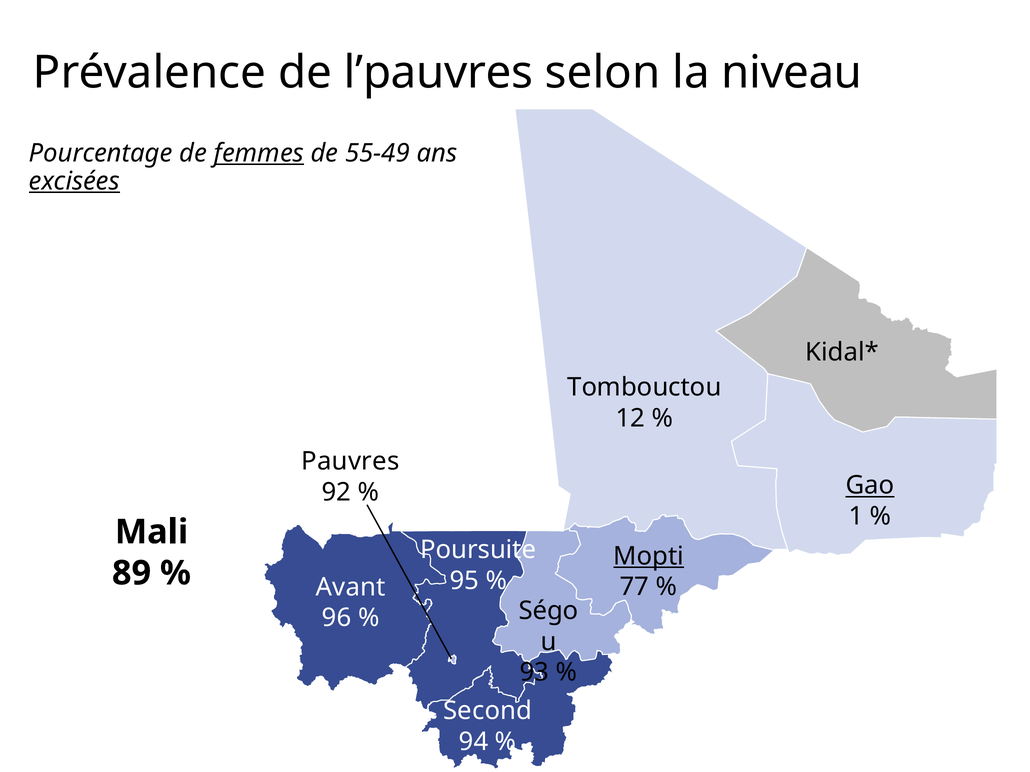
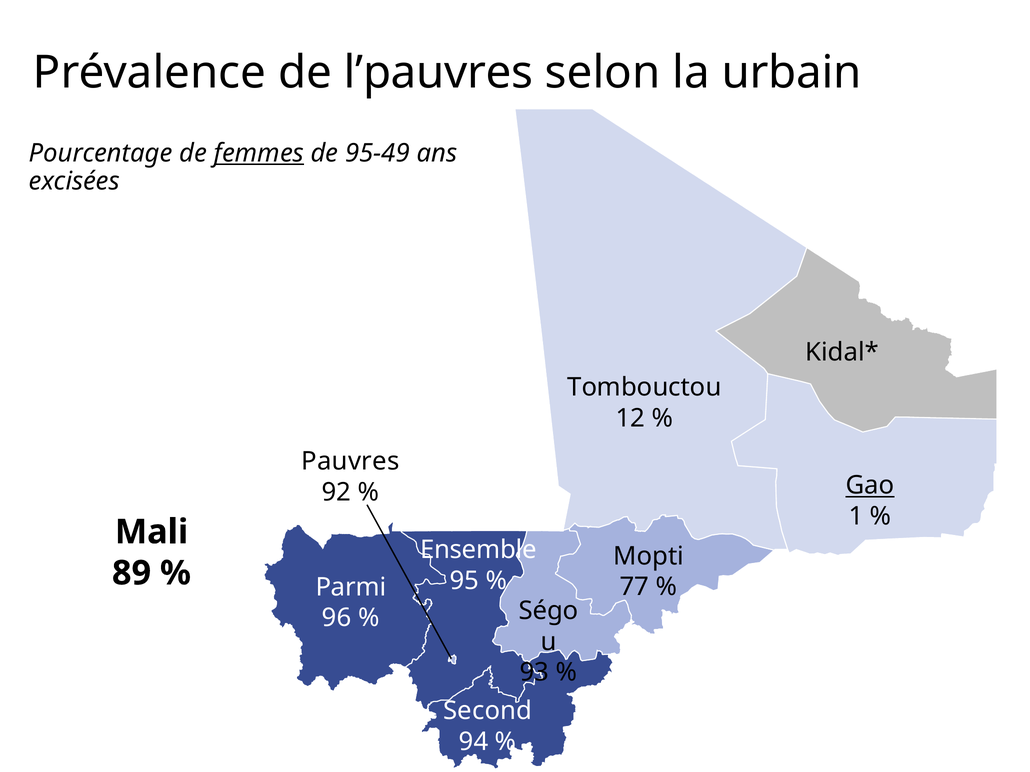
niveau: niveau -> urbain
55-49: 55-49 -> 95-49
excisées underline: present -> none
Poursuite: Poursuite -> Ensemble
Mopti underline: present -> none
Avant: Avant -> Parmi
